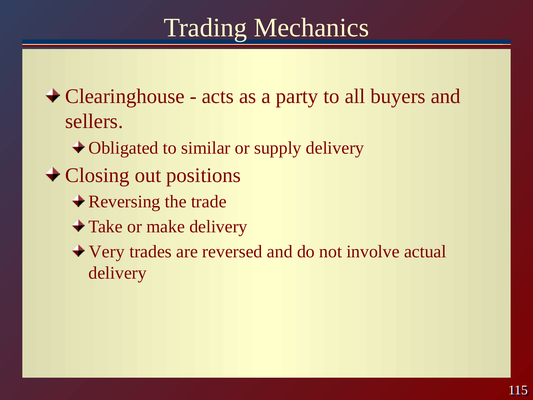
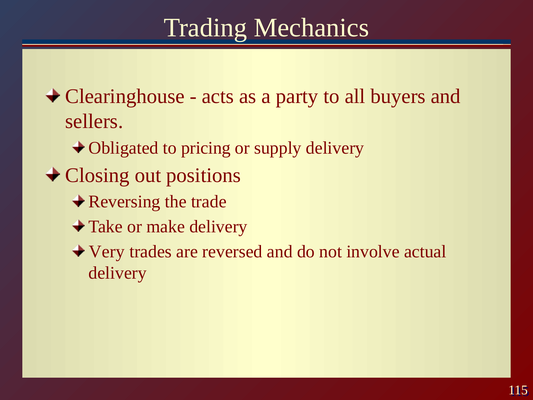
similar: similar -> pricing
